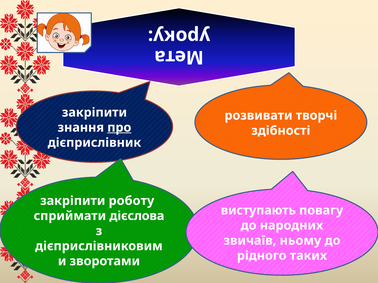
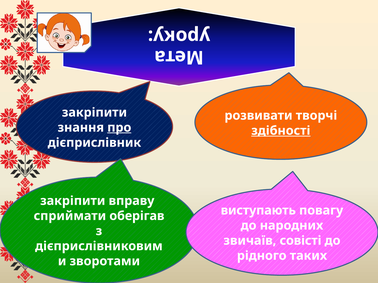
здібності underline: none -> present
роботу: роботу -> вправу
дієслова: дієслова -> оберігав
ньому: ньому -> совісті
